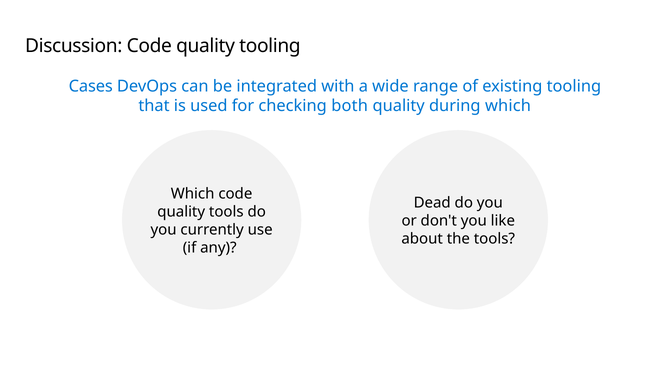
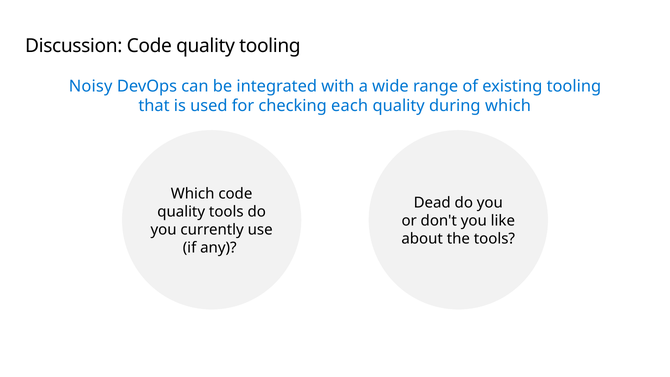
Cases: Cases -> Noisy
both: both -> each
